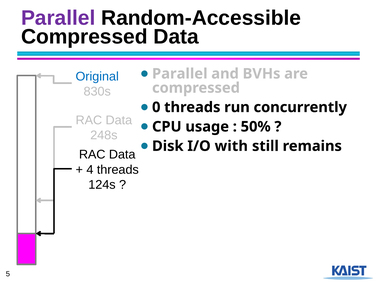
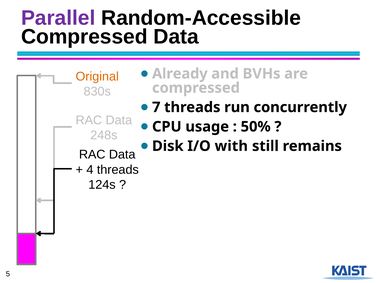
Parallel at (180, 74): Parallel -> Already
Original colour: blue -> orange
0: 0 -> 7
